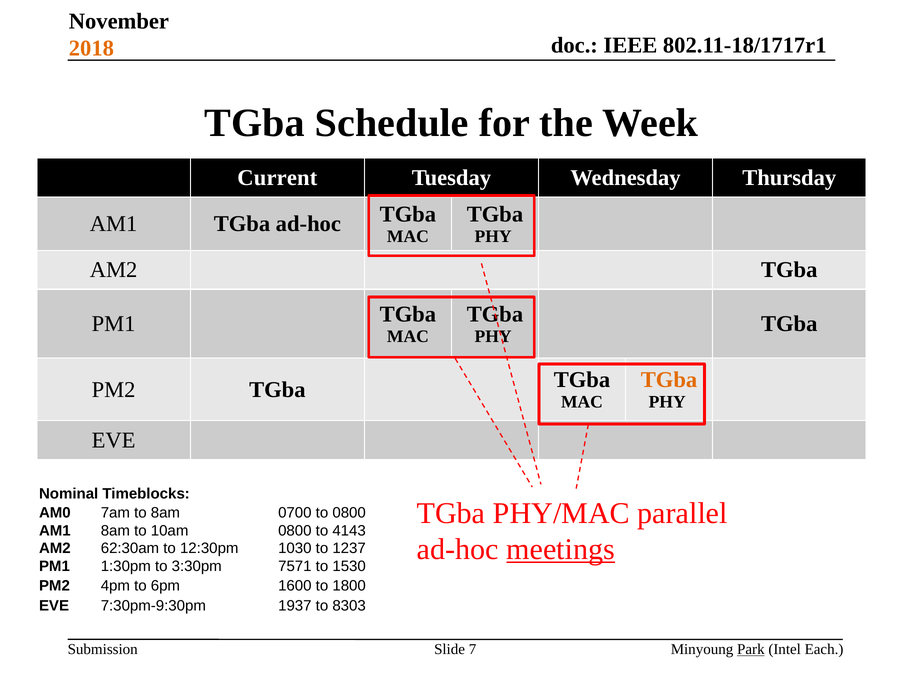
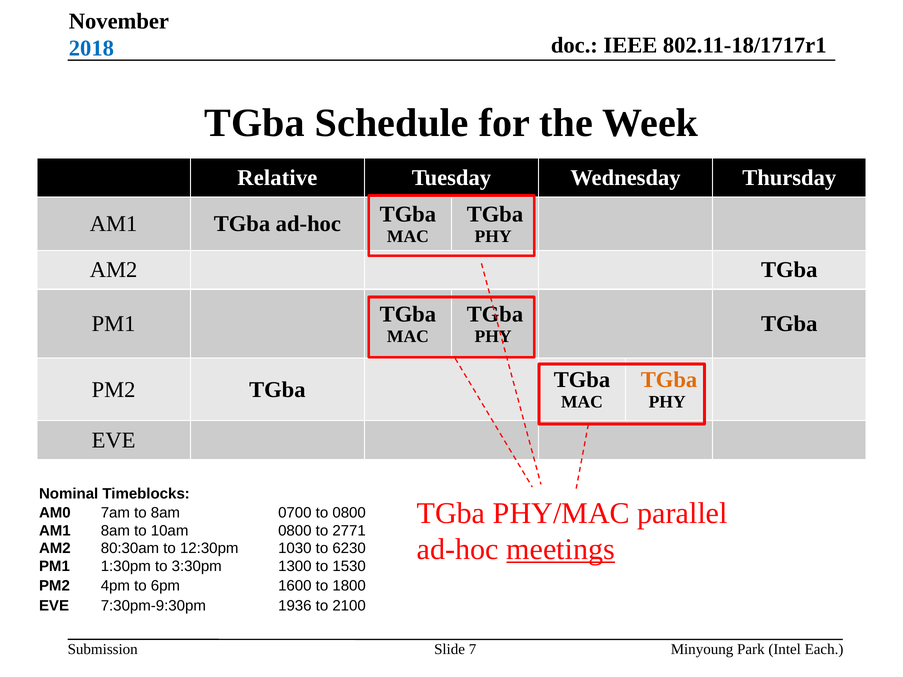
2018 colour: orange -> blue
Current: Current -> Relative
4143: 4143 -> 2771
62:30am: 62:30am -> 80:30am
1237: 1237 -> 6230
7571: 7571 -> 1300
1937: 1937 -> 1936
8303: 8303 -> 2100
Park underline: present -> none
